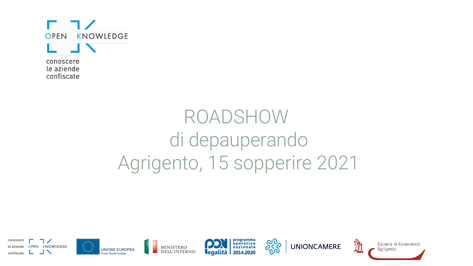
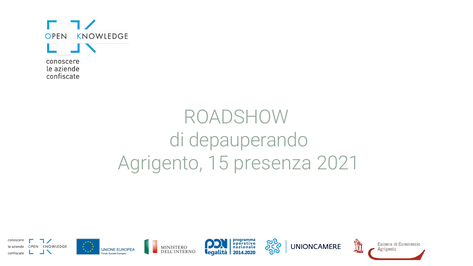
sopperire: sopperire -> presenza
